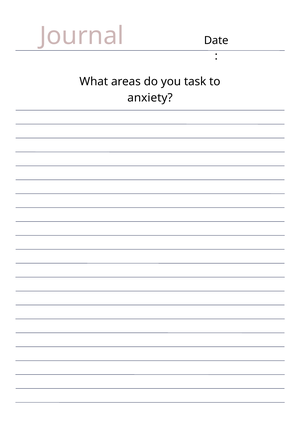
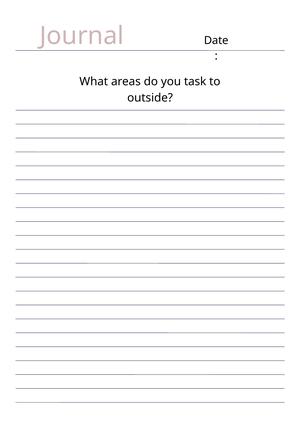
anxiety: anxiety -> outside
